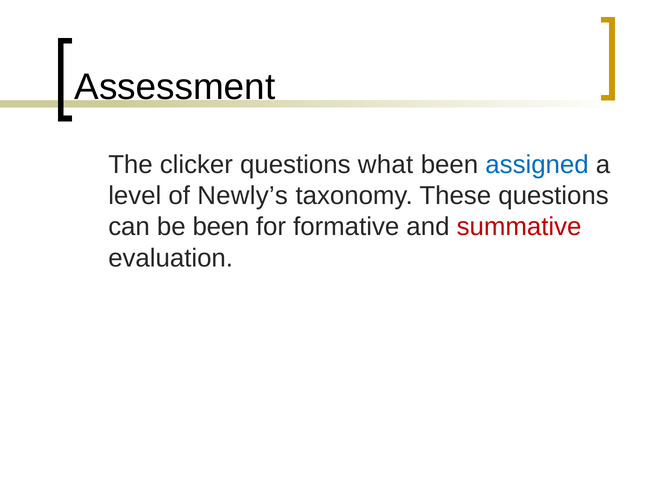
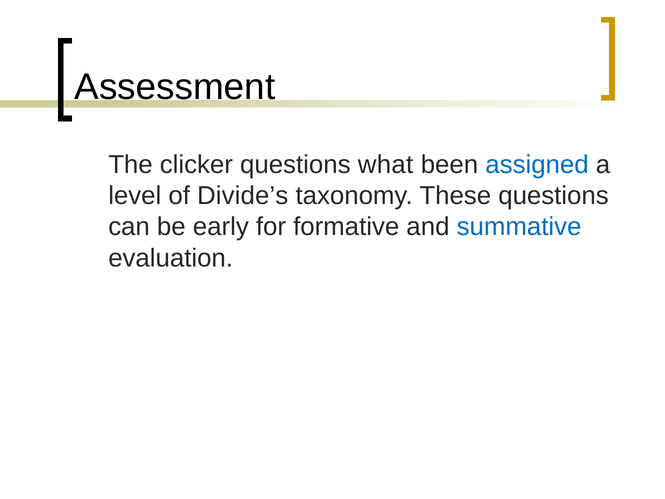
Newly’s: Newly’s -> Divide’s
be been: been -> early
summative colour: red -> blue
